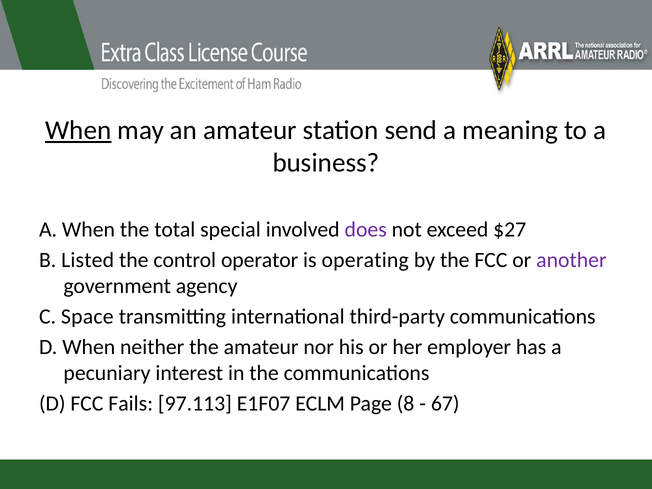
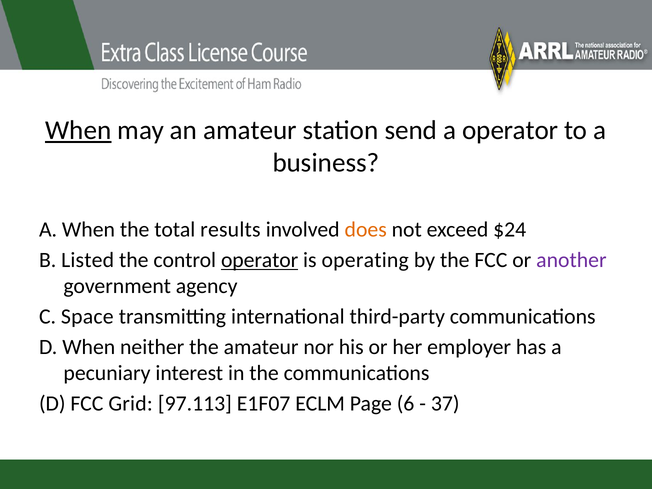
a meaning: meaning -> operator
special: special -> results
does colour: purple -> orange
$27: $27 -> $24
operator at (260, 260) underline: none -> present
Fails: Fails -> Grid
8: 8 -> 6
67: 67 -> 37
